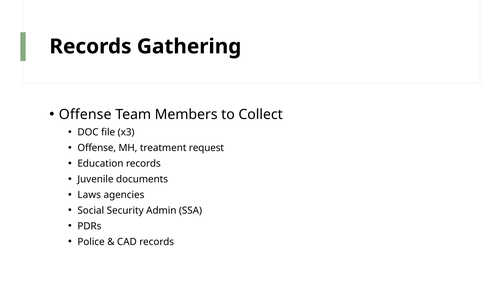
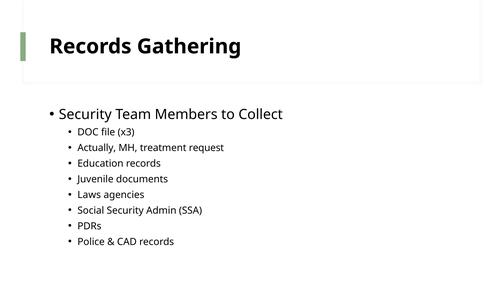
Offense at (85, 114): Offense -> Security
Offense at (97, 148): Offense -> Actually
